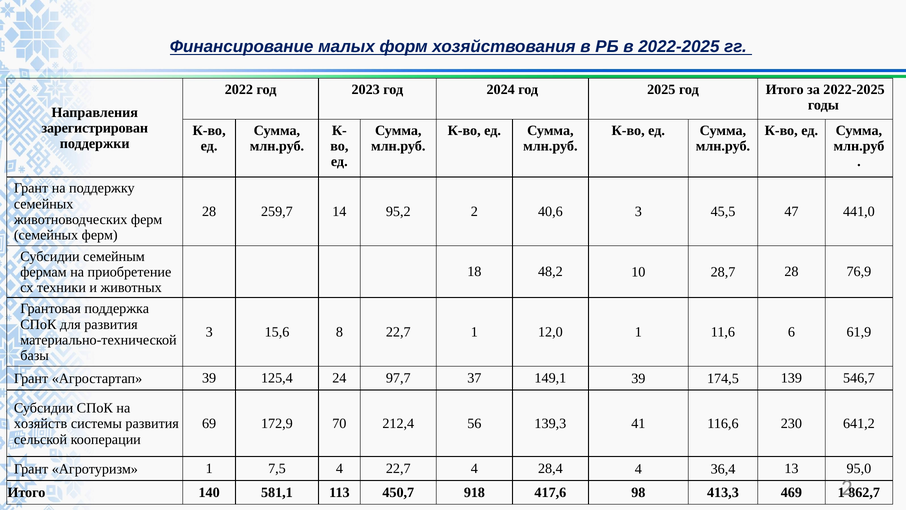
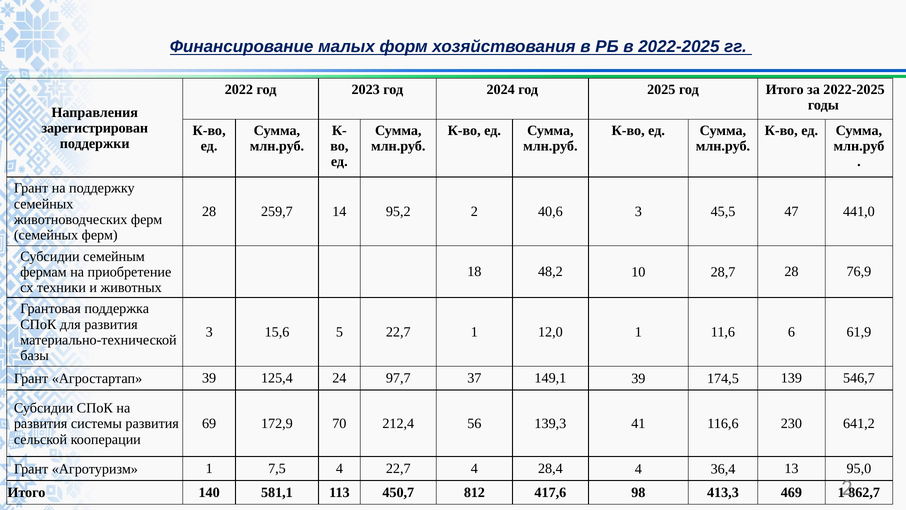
8: 8 -> 5
хозяйств at (41, 423): хозяйств -> развития
918: 918 -> 812
